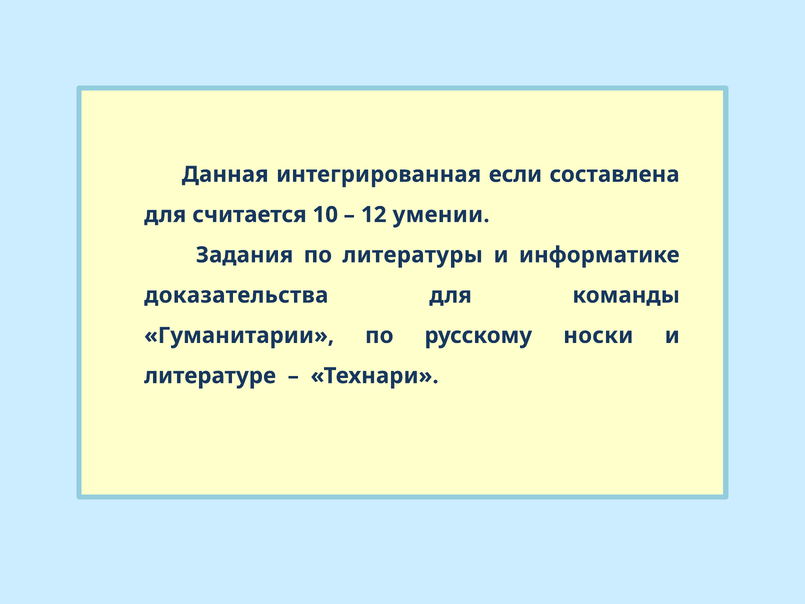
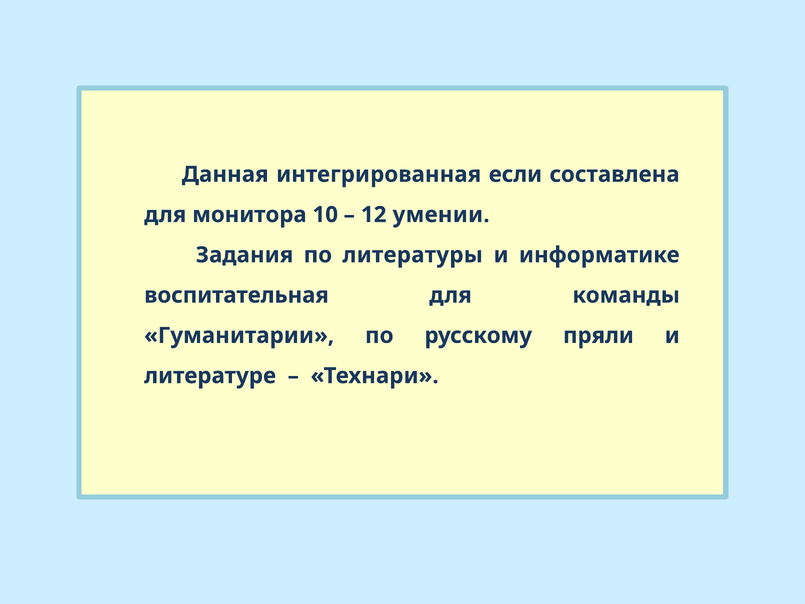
считается: считается -> монитора
доказательства: доказательства -> воспитательная
носки: носки -> пряли
